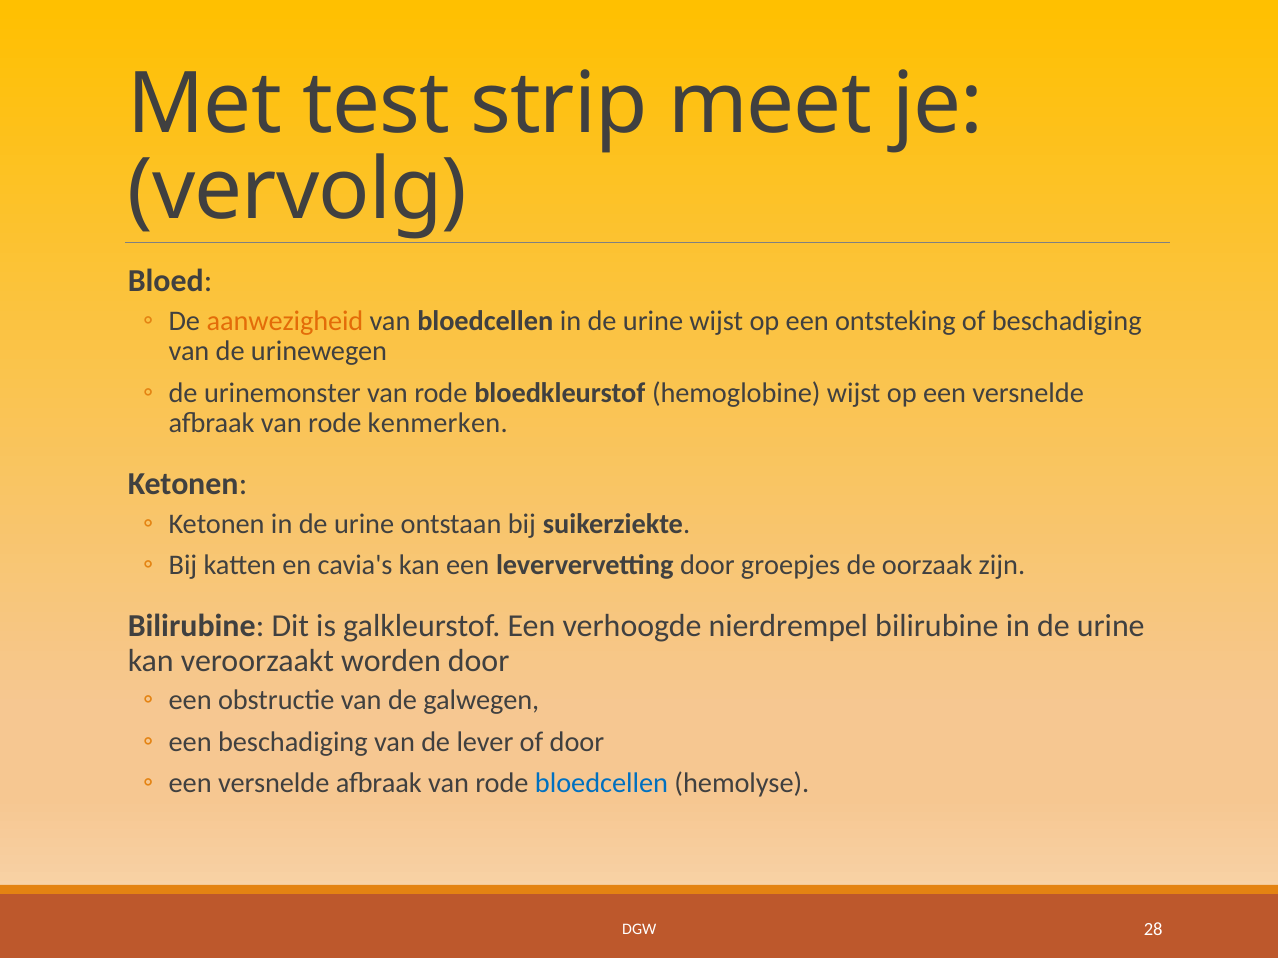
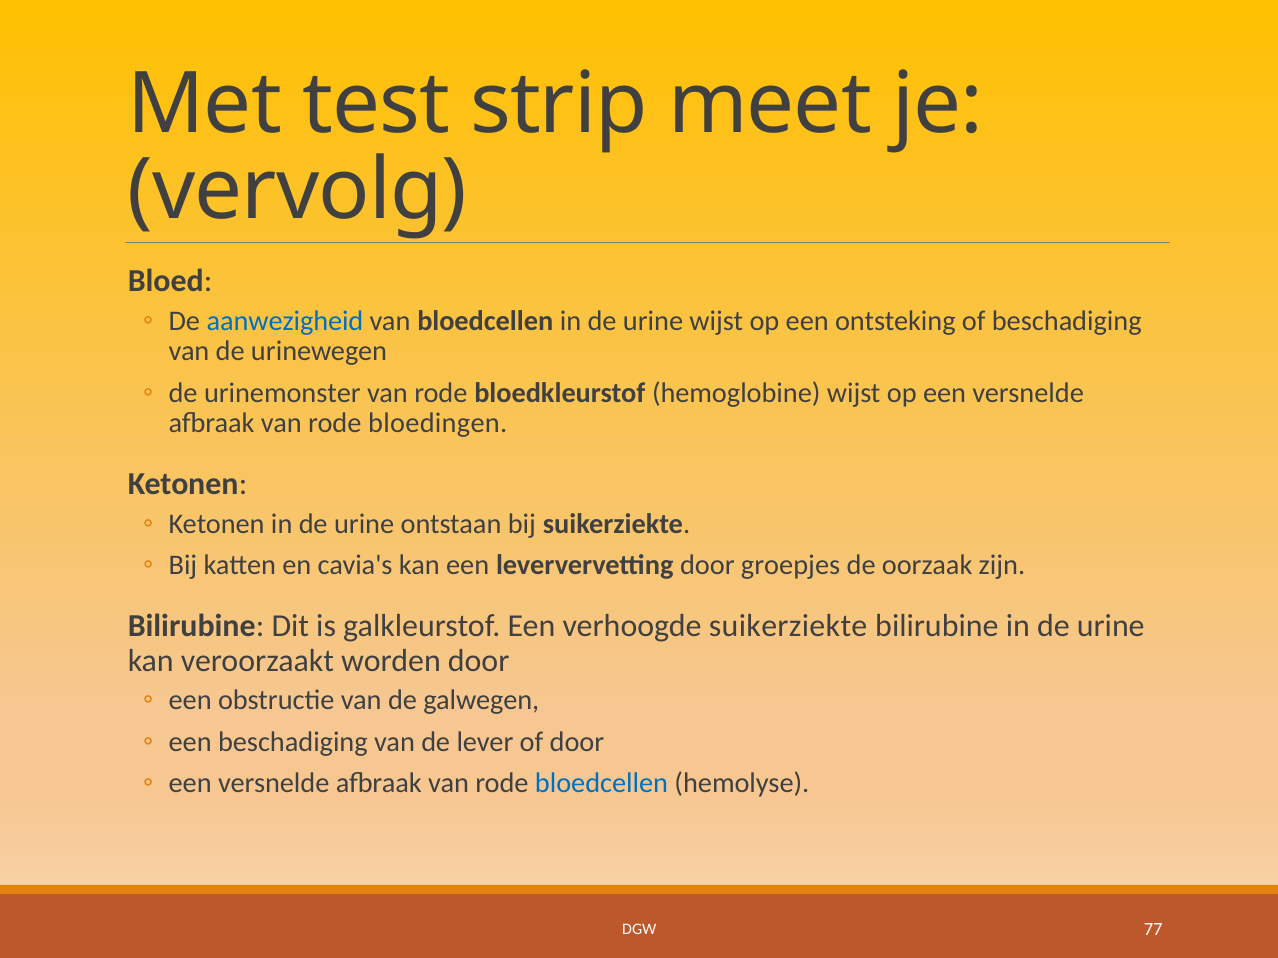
aanwezigheid colour: orange -> blue
kenmerken: kenmerken -> bloedingen
verhoogde nierdrempel: nierdrempel -> suikerziekte
28: 28 -> 77
